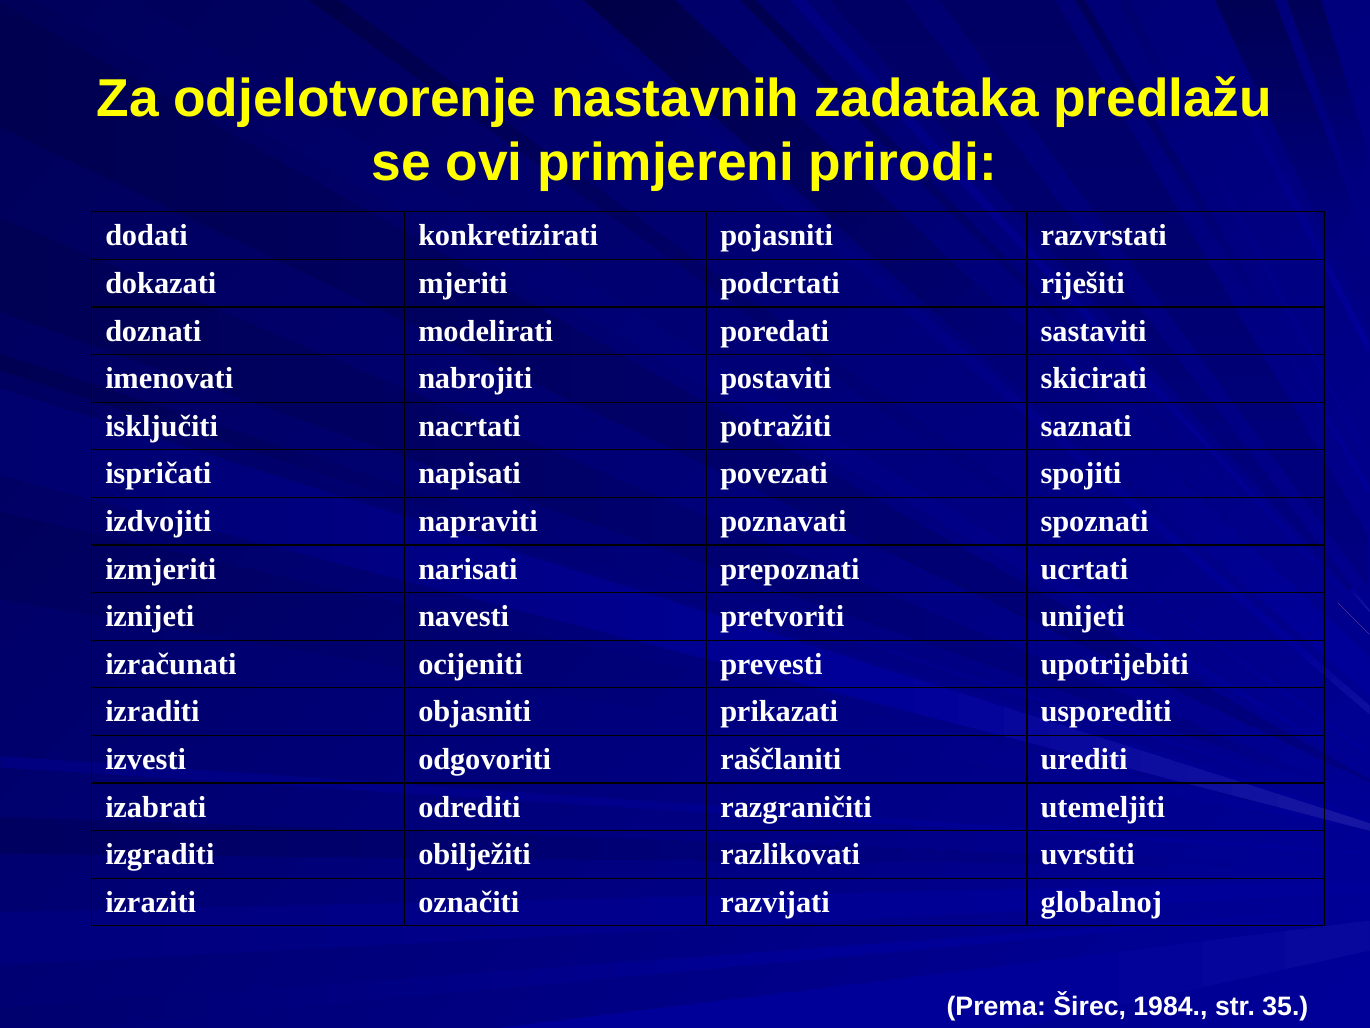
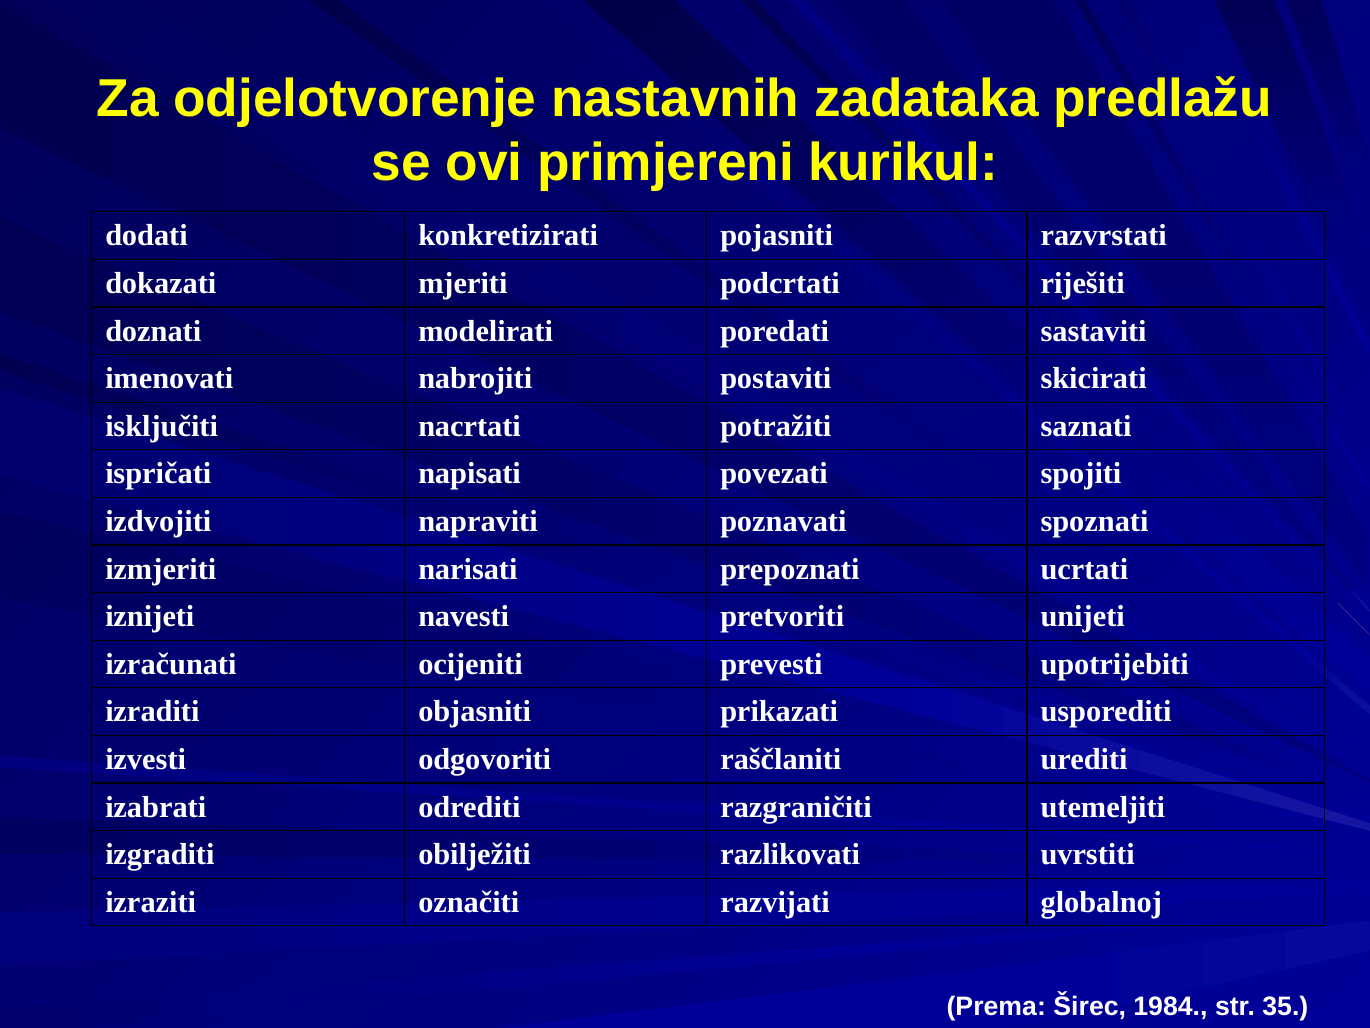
prirodi: prirodi -> kurikul
